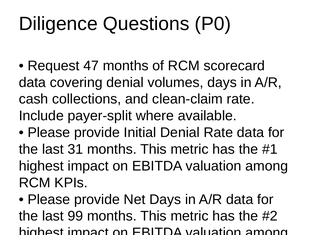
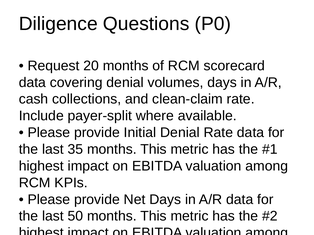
47: 47 -> 20
31: 31 -> 35
99: 99 -> 50
